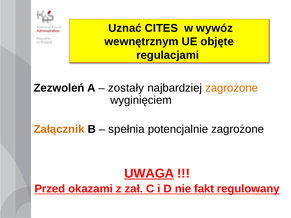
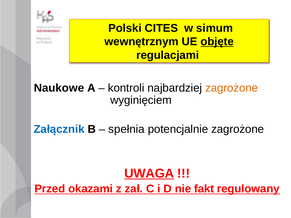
Uznać: Uznać -> Polski
wywóz: wywóz -> simum
objęte underline: none -> present
Zezwoleń: Zezwoleń -> Naukowe
zostały: zostały -> kontroli
Załącznik colour: orange -> blue
